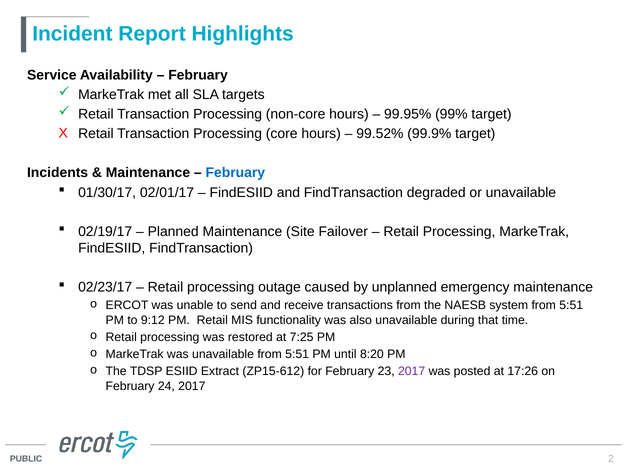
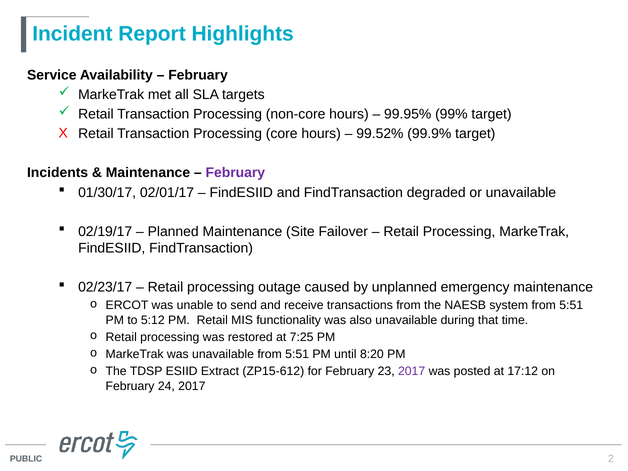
February at (235, 173) colour: blue -> purple
9:12: 9:12 -> 5:12
17:26: 17:26 -> 17:12
